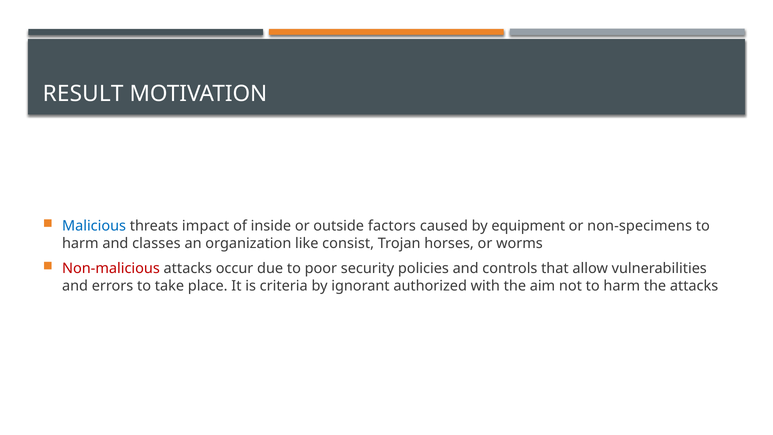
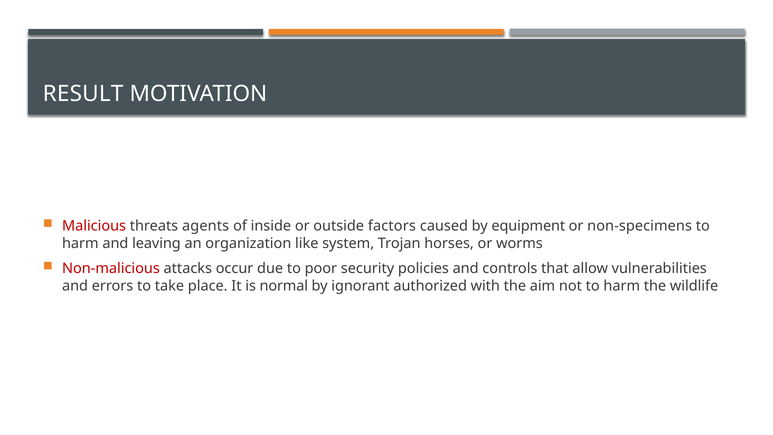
Malicious colour: blue -> red
impact: impact -> agents
classes: classes -> leaving
consist: consist -> system
criteria: criteria -> normal
the attacks: attacks -> wildlife
